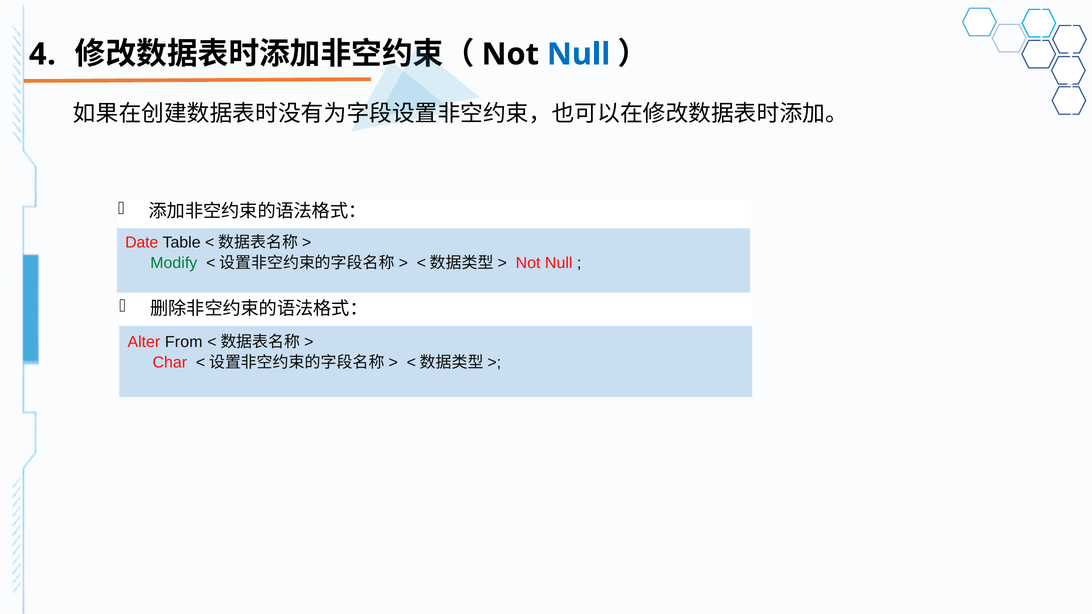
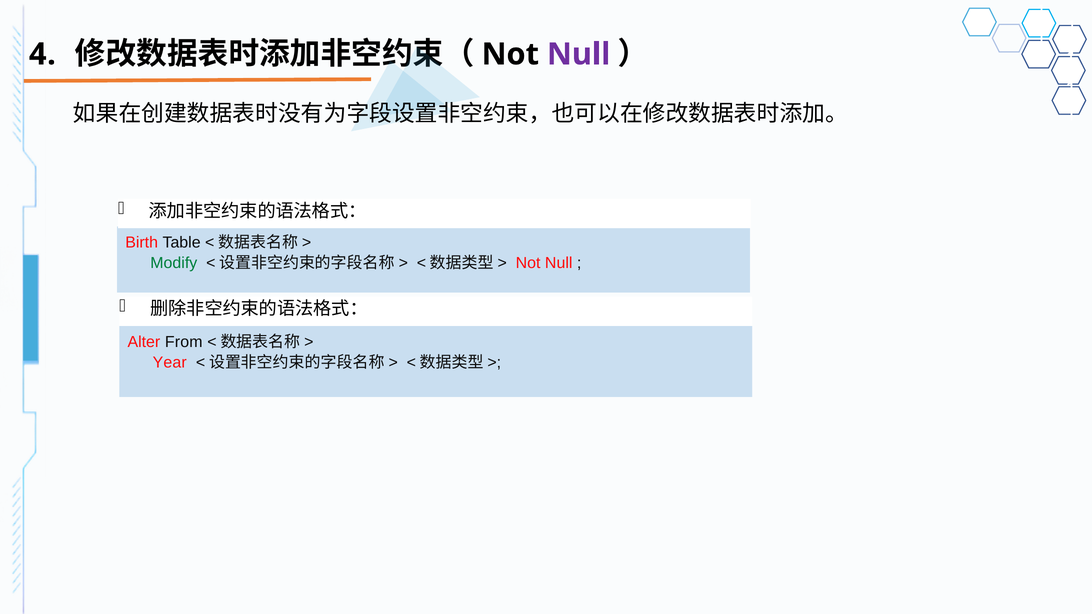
Null at (579, 54) colour: blue -> purple
Date: Date -> Birth
Char: Char -> Year
